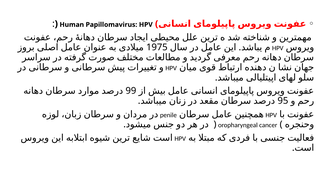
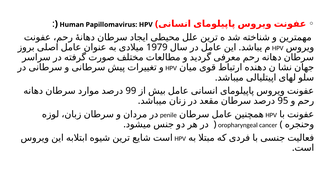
1975: 1975 -> 1979
